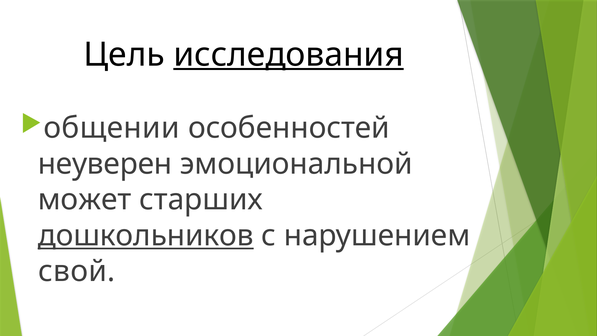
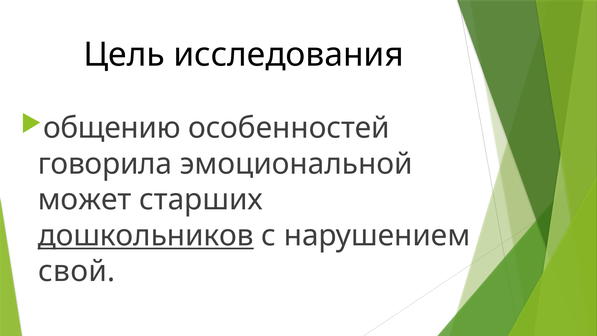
исследования underline: present -> none
общении: общении -> общению
неуверен: неуверен -> говорила
